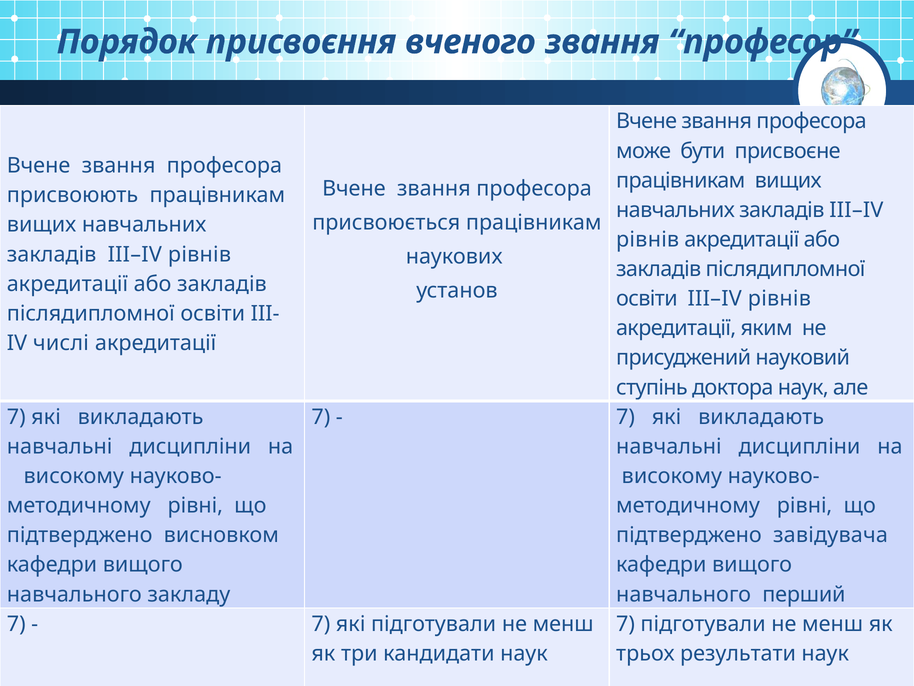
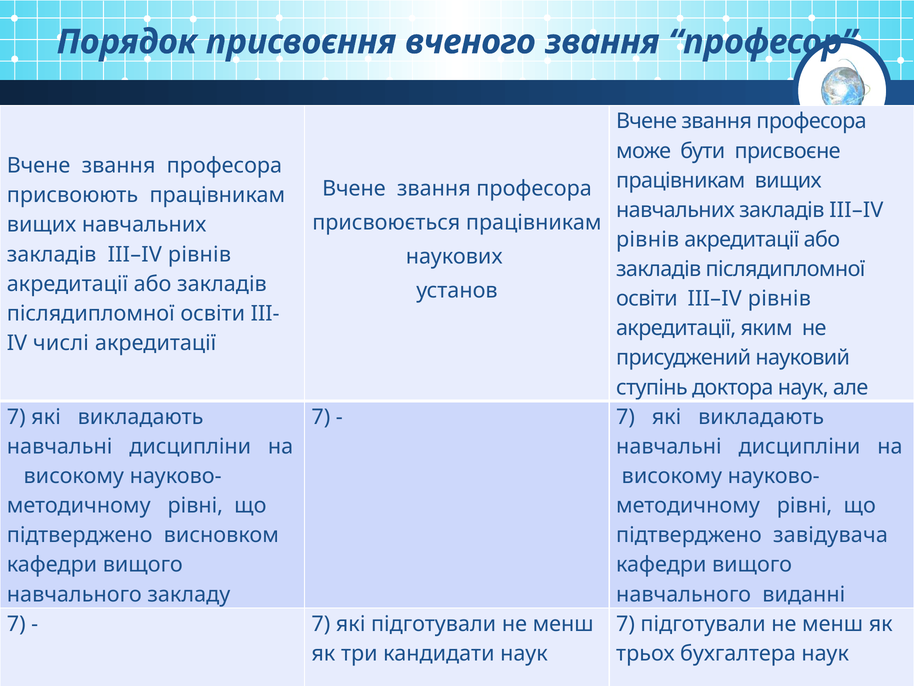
перший: перший -> виданні
результати: результати -> бухгалтера
